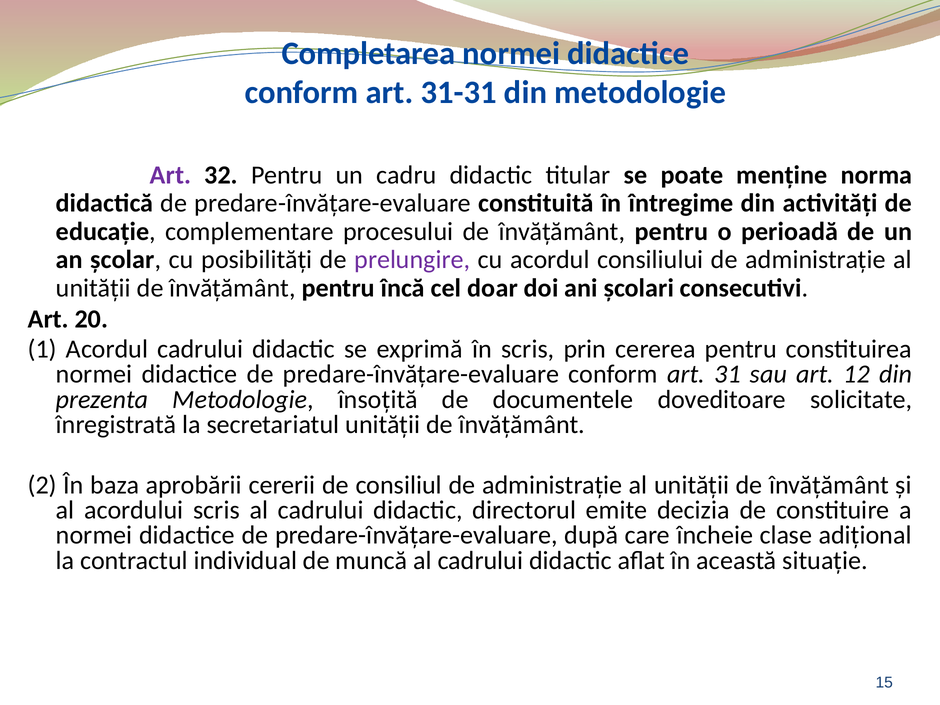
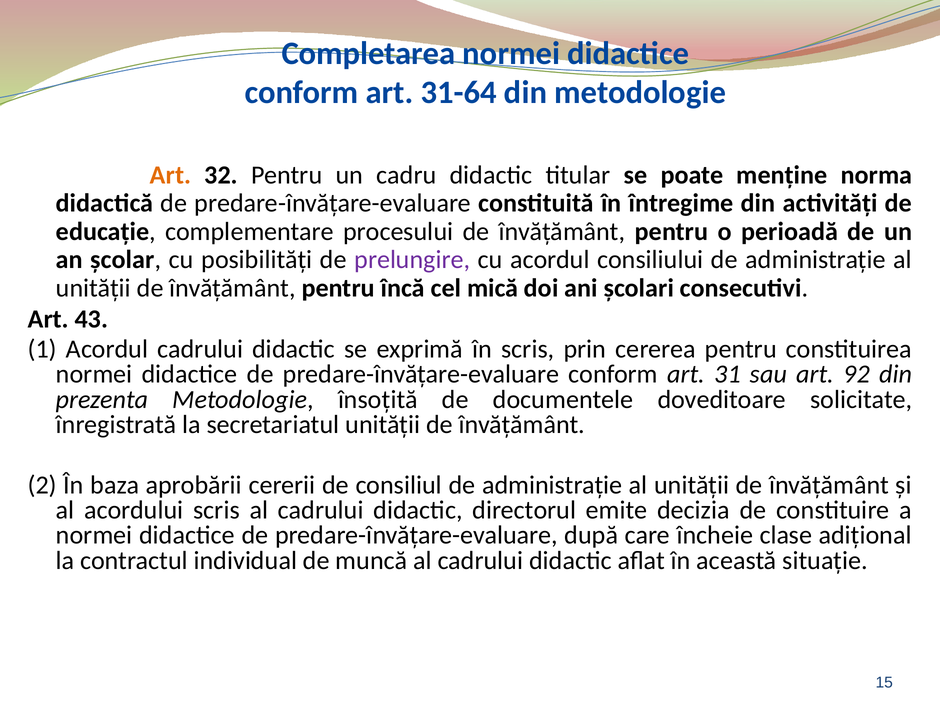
31-31: 31-31 -> 31-64
Art at (170, 175) colour: purple -> orange
doar: doar -> mică
20: 20 -> 43
12: 12 -> 92
